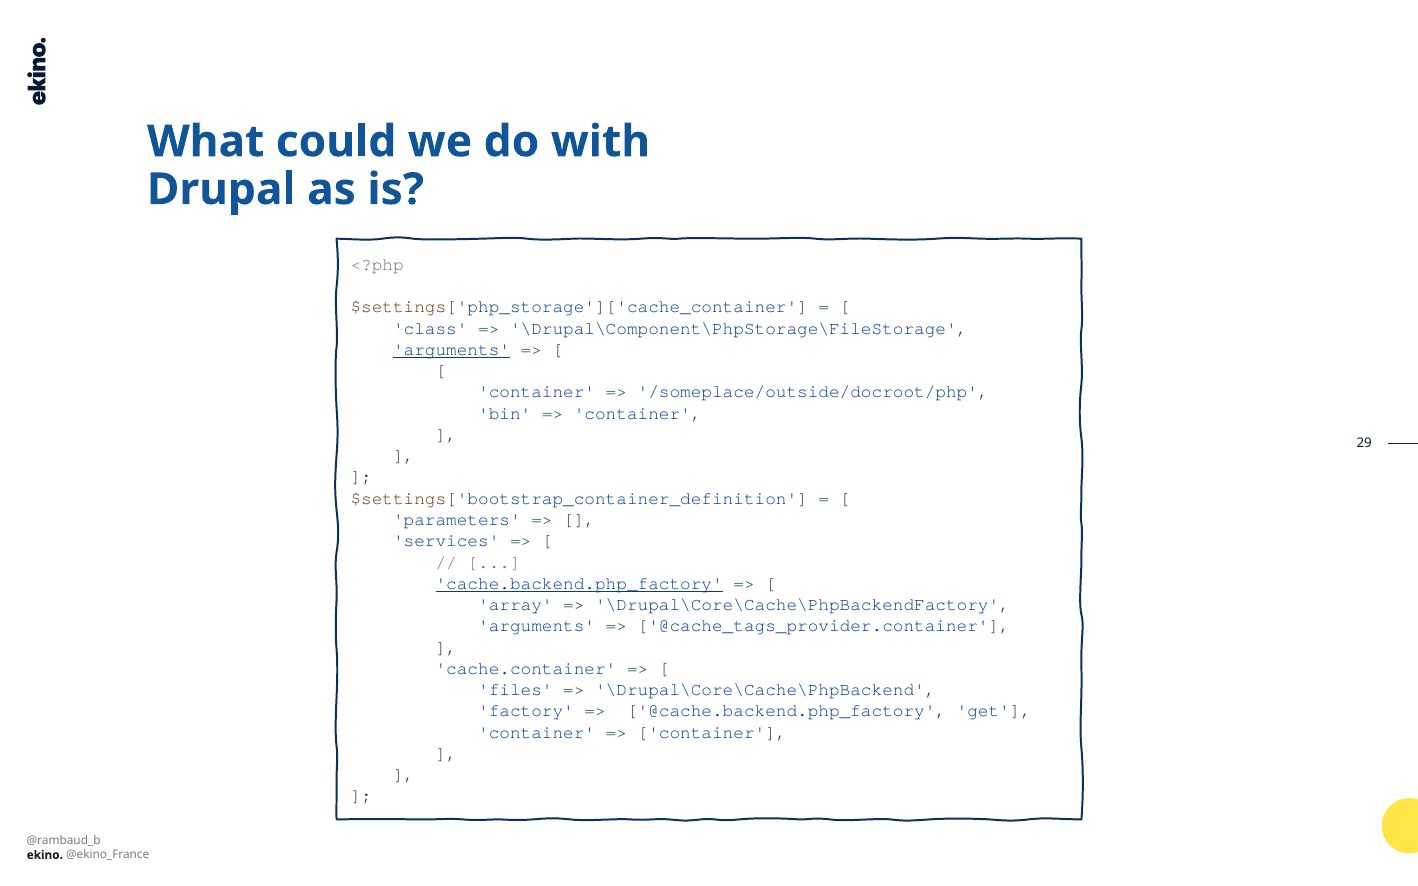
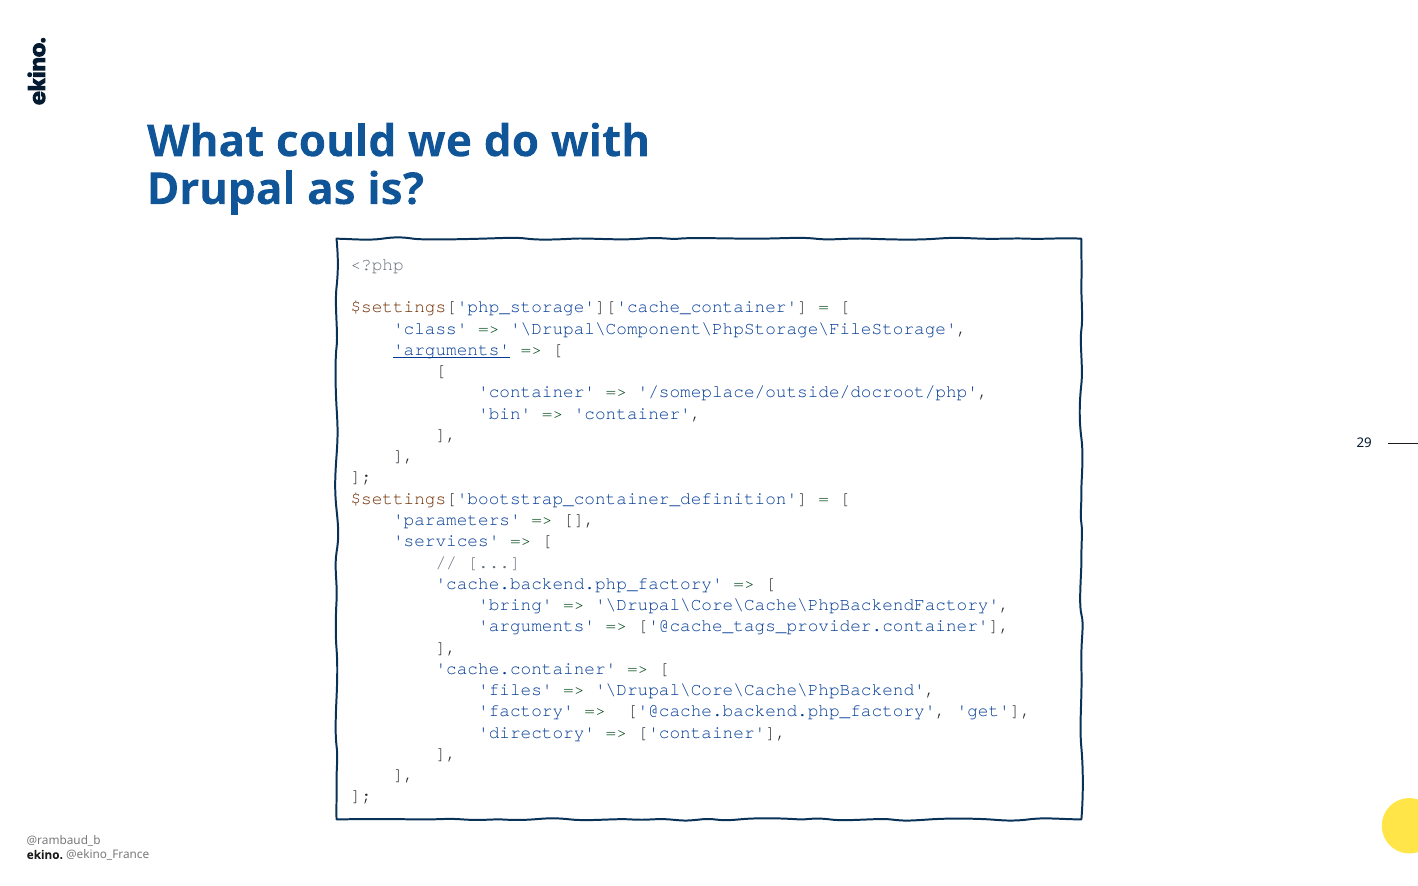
cache.backend.php_factory underline: present -> none
array: array -> bring
container at (537, 733): container -> directory
